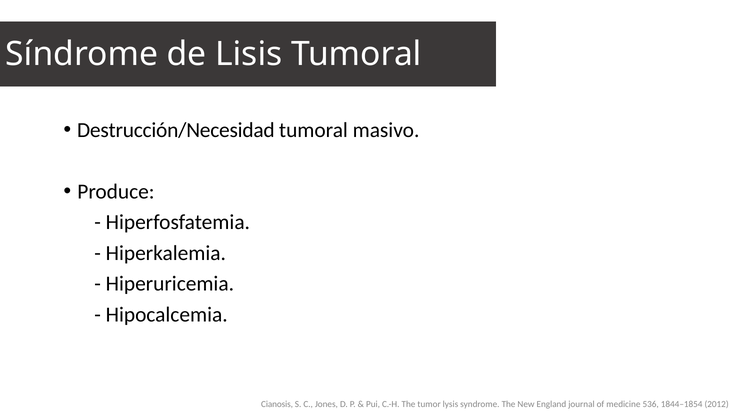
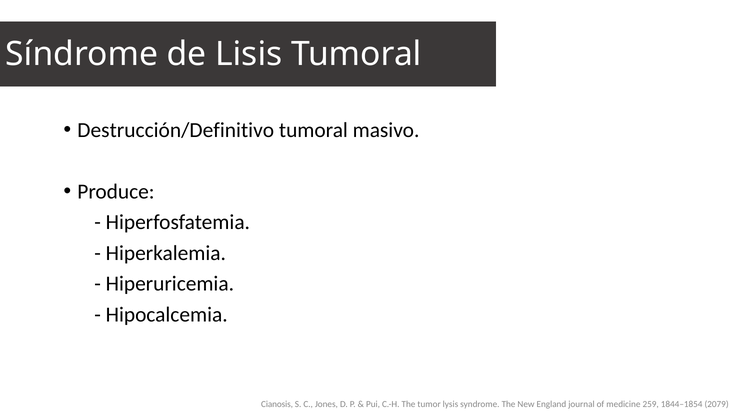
Destrucción/Necesidad: Destrucción/Necesidad -> Destrucción/Definitivo
536: 536 -> 259
2012: 2012 -> 2079
